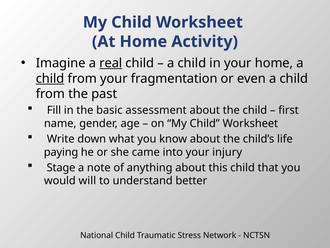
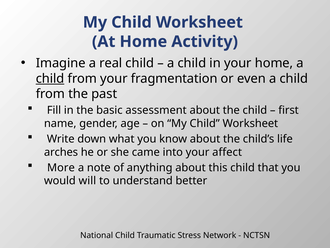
real underline: present -> none
paying: paying -> arches
injury: injury -> affect
Stage: Stage -> More
